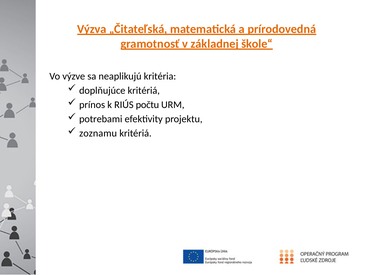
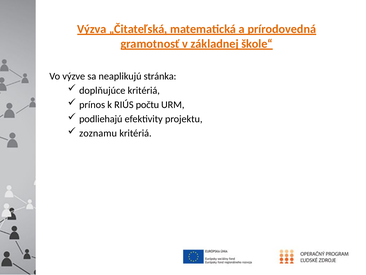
kritéria: kritéria -> stránka
potrebami: potrebami -> podliehajú
